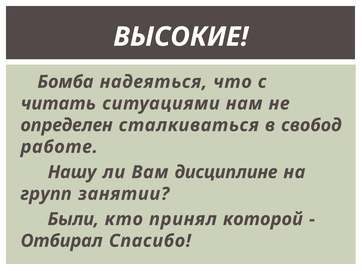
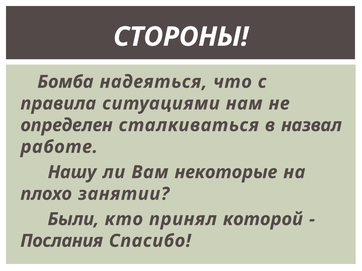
ВЫСОКИЕ: ВЫСОКИЕ -> СТОРОНЫ
читать: читать -> правила
свобод: свобод -> назвал
дисциплине: дисциплине -> некоторые
групп: групп -> плохо
Отбирал: Отбирал -> Послания
